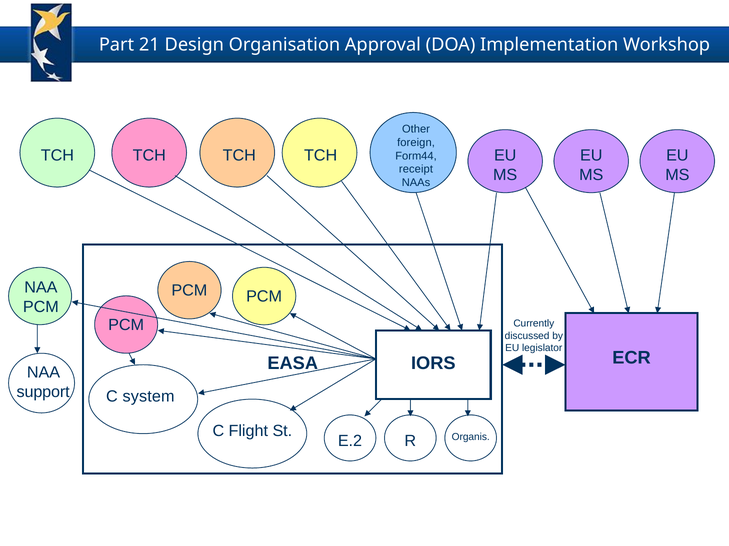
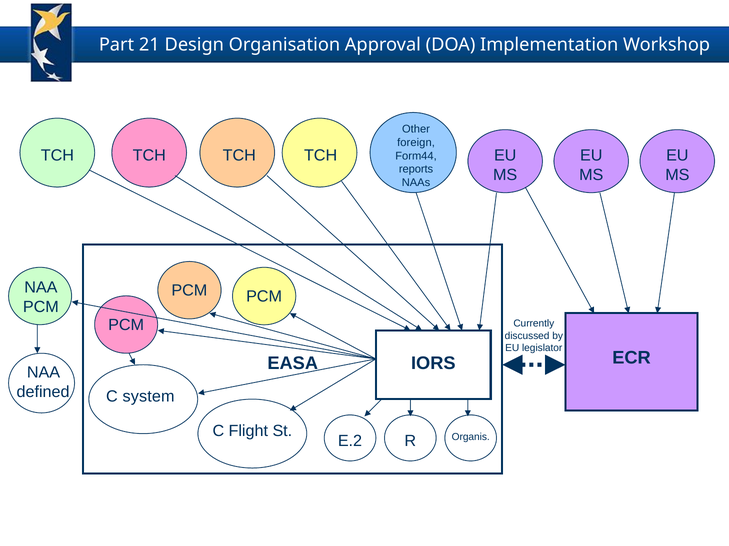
receipt: receipt -> reports
support: support -> defined
